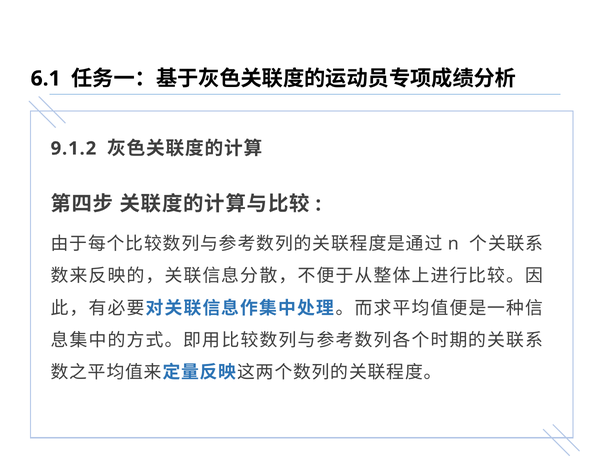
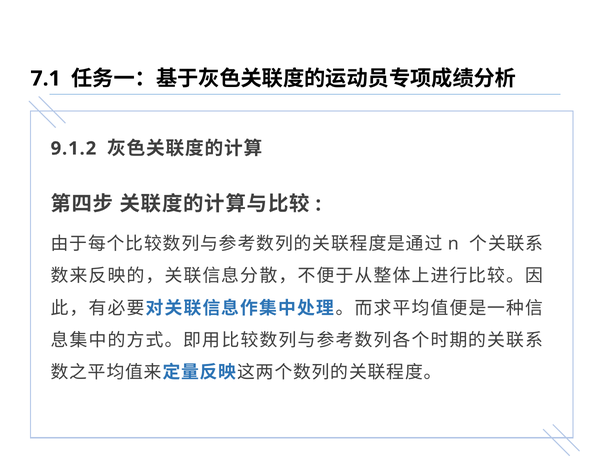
6.1: 6.1 -> 7.1
